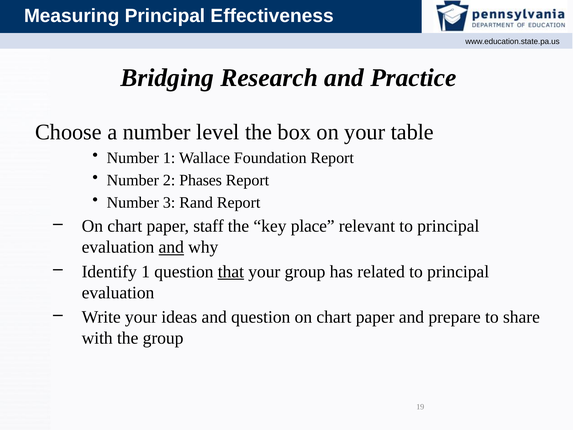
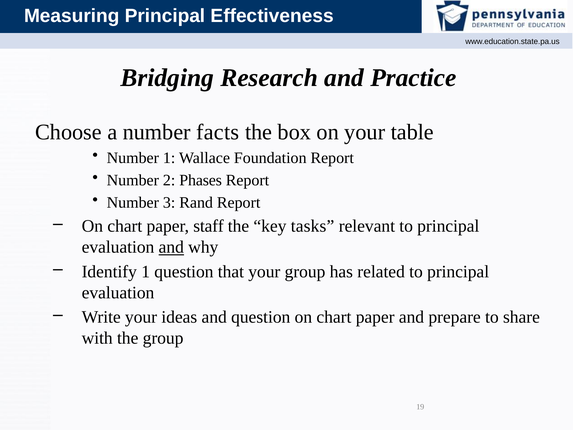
level: level -> facts
place: place -> tasks
that underline: present -> none
